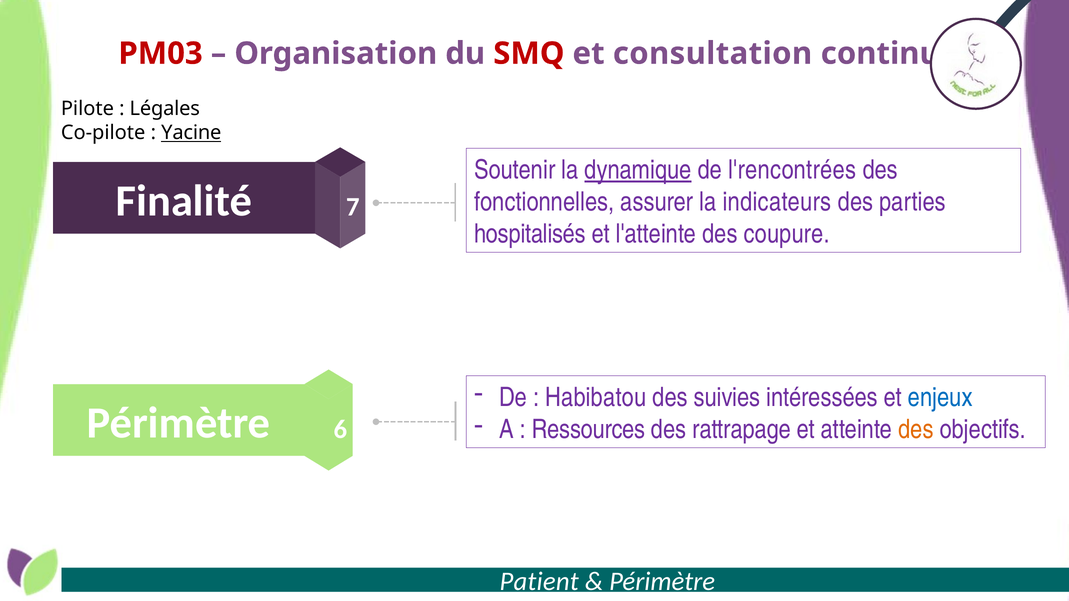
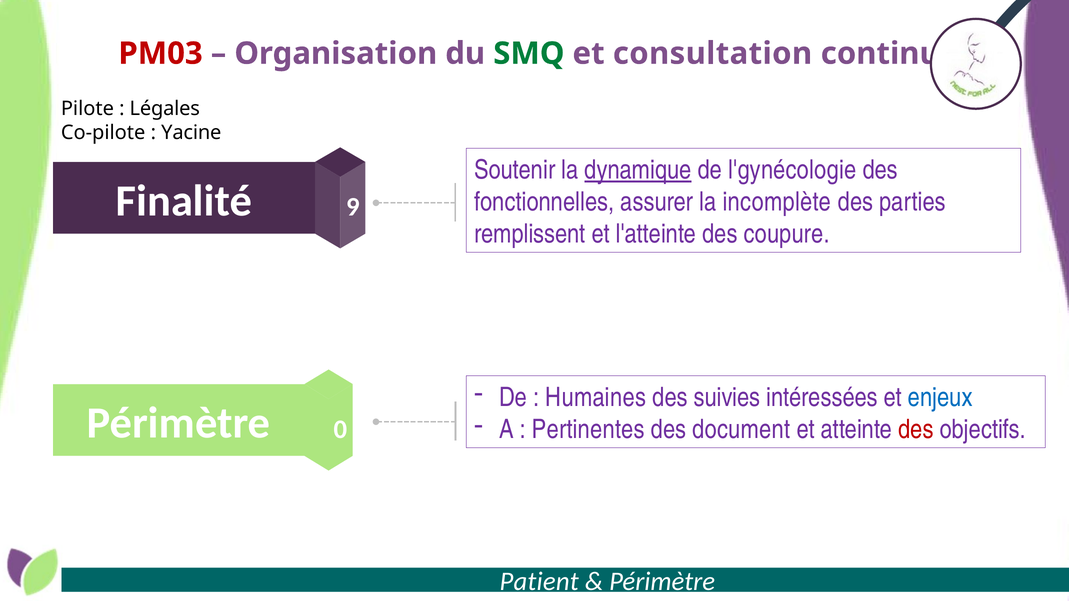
SMQ colour: red -> green
Yacine underline: present -> none
l'rencontrées: l'rencontrées -> l'gynécologie
7: 7 -> 9
indicateurs: indicateurs -> incomplète
hospitalisés: hospitalisés -> remplissent
Habibatou: Habibatou -> Humaines
6: 6 -> 0
Ressources: Ressources -> Pertinentes
rattrapage: rattrapage -> document
des at (916, 430) colour: orange -> red
